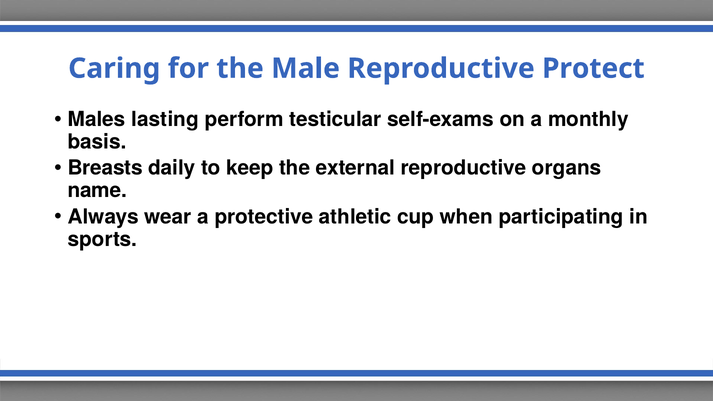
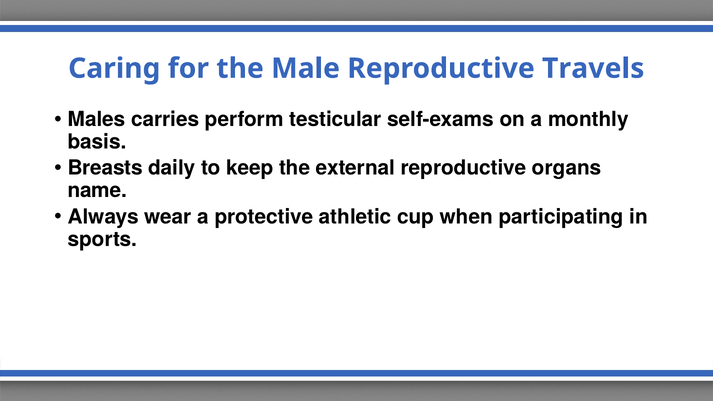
Protect: Protect -> Travels
lasting: lasting -> carries
